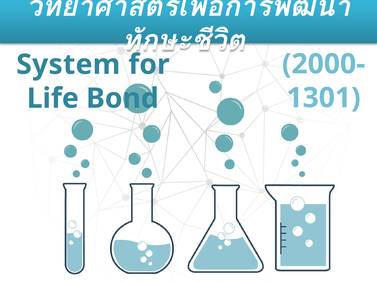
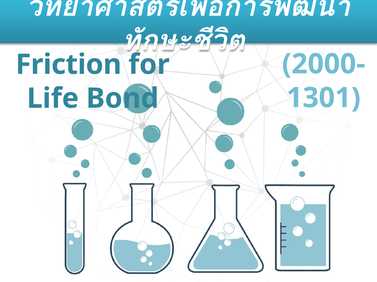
System: System -> Friction
